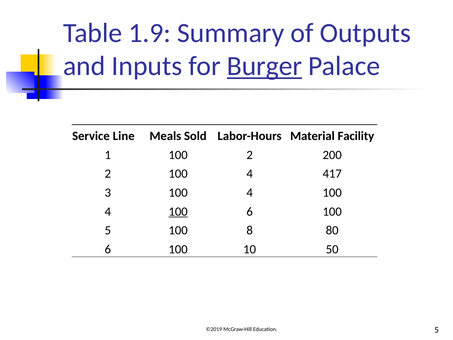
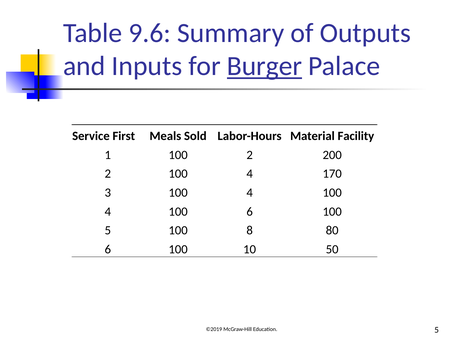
1.9: 1.9 -> 9.6
Line: Line -> First
417: 417 -> 170
100 at (178, 211) underline: present -> none
